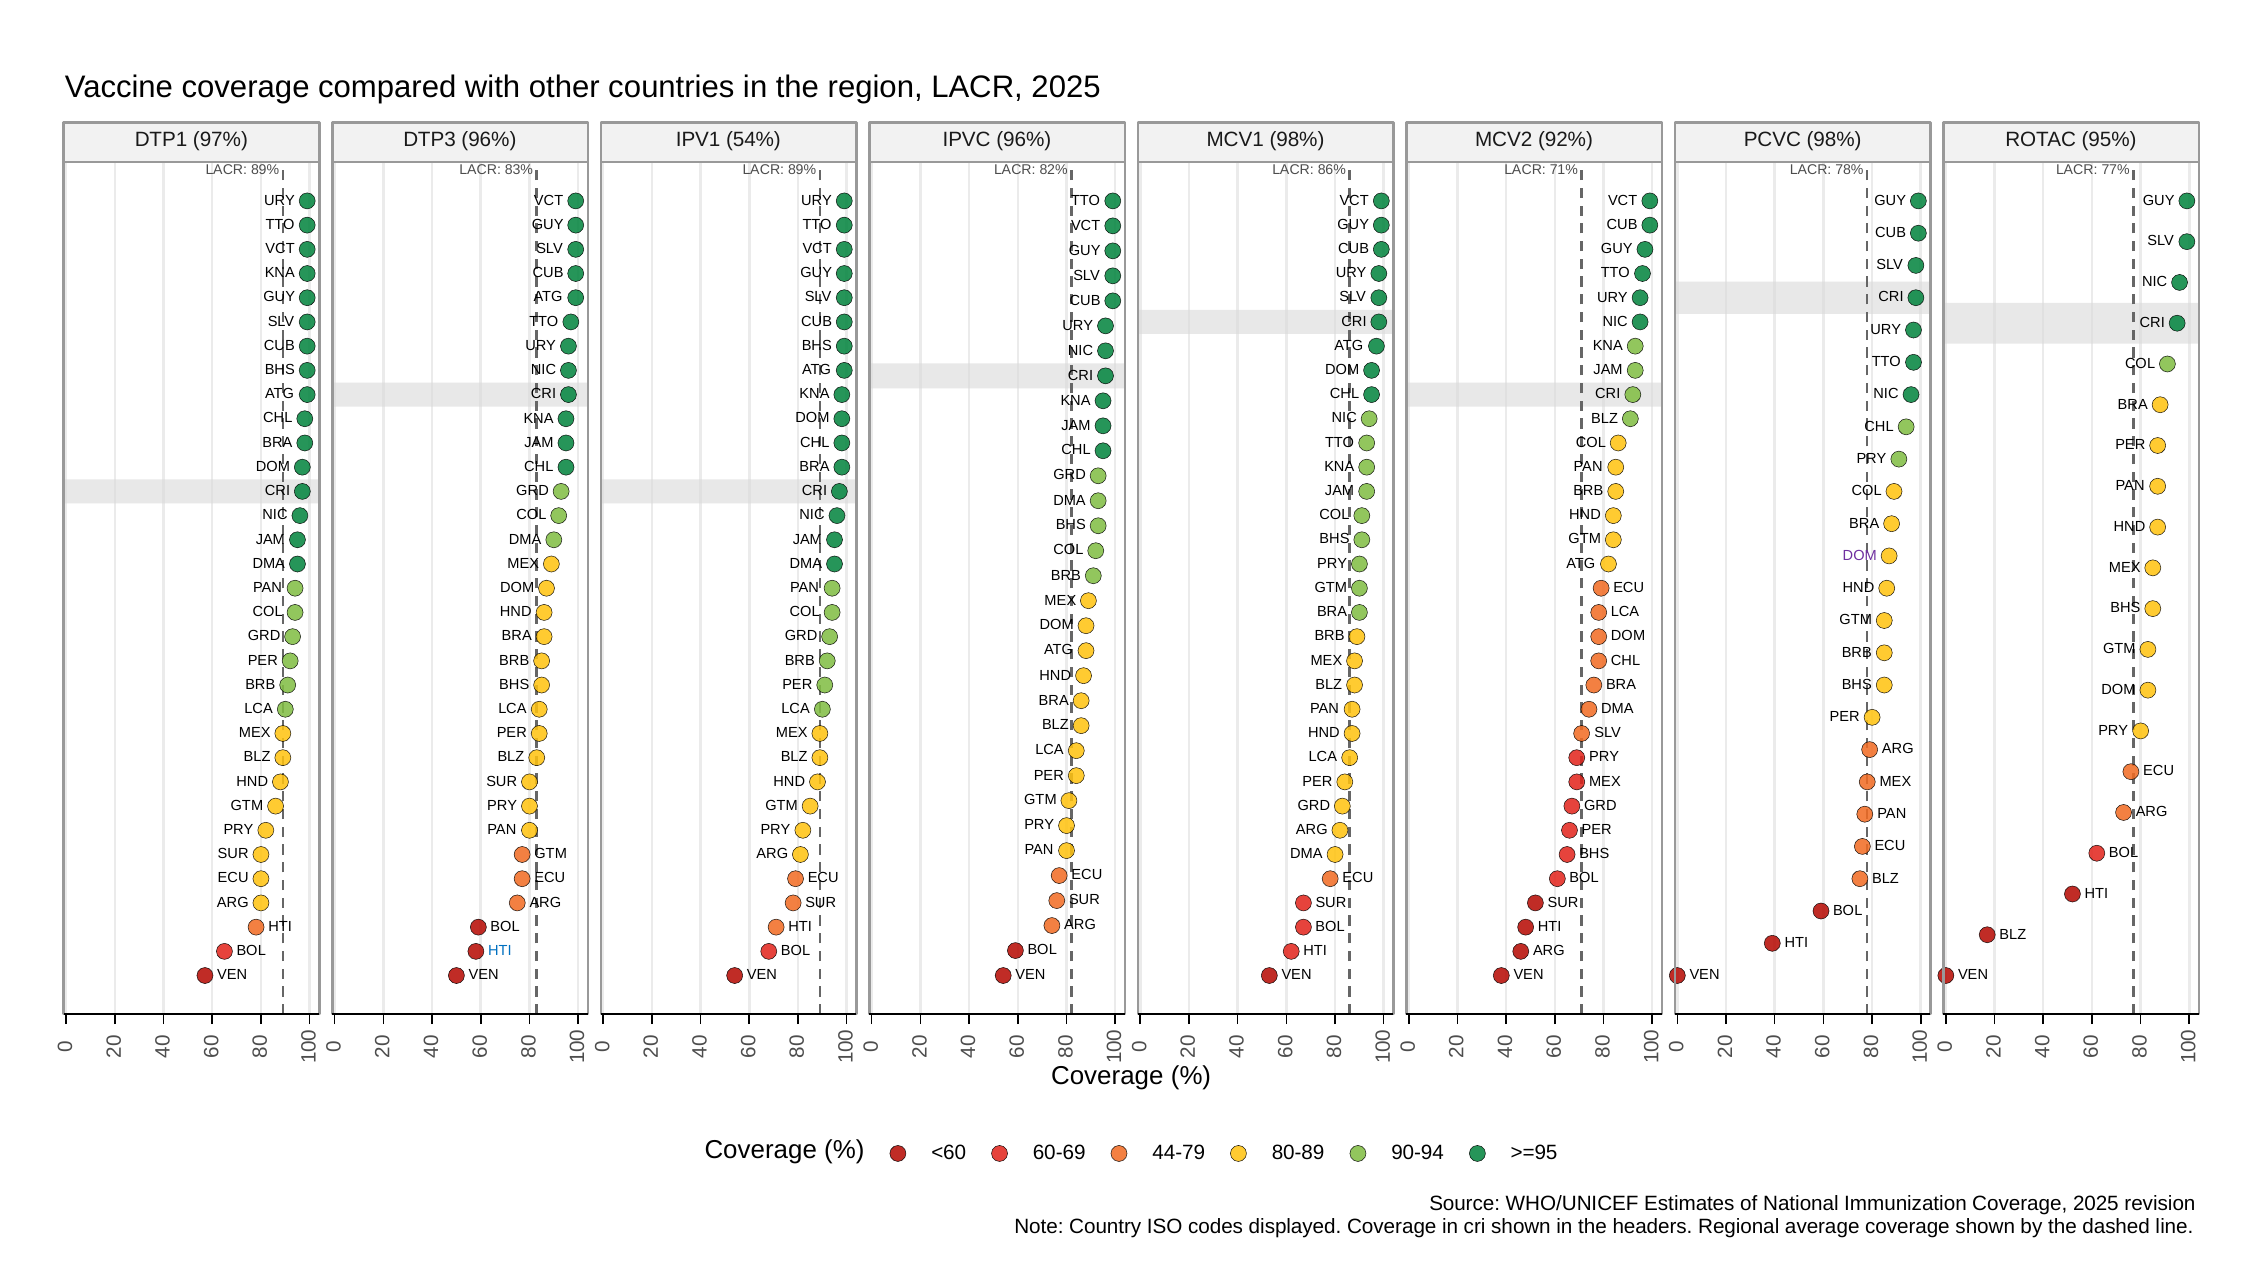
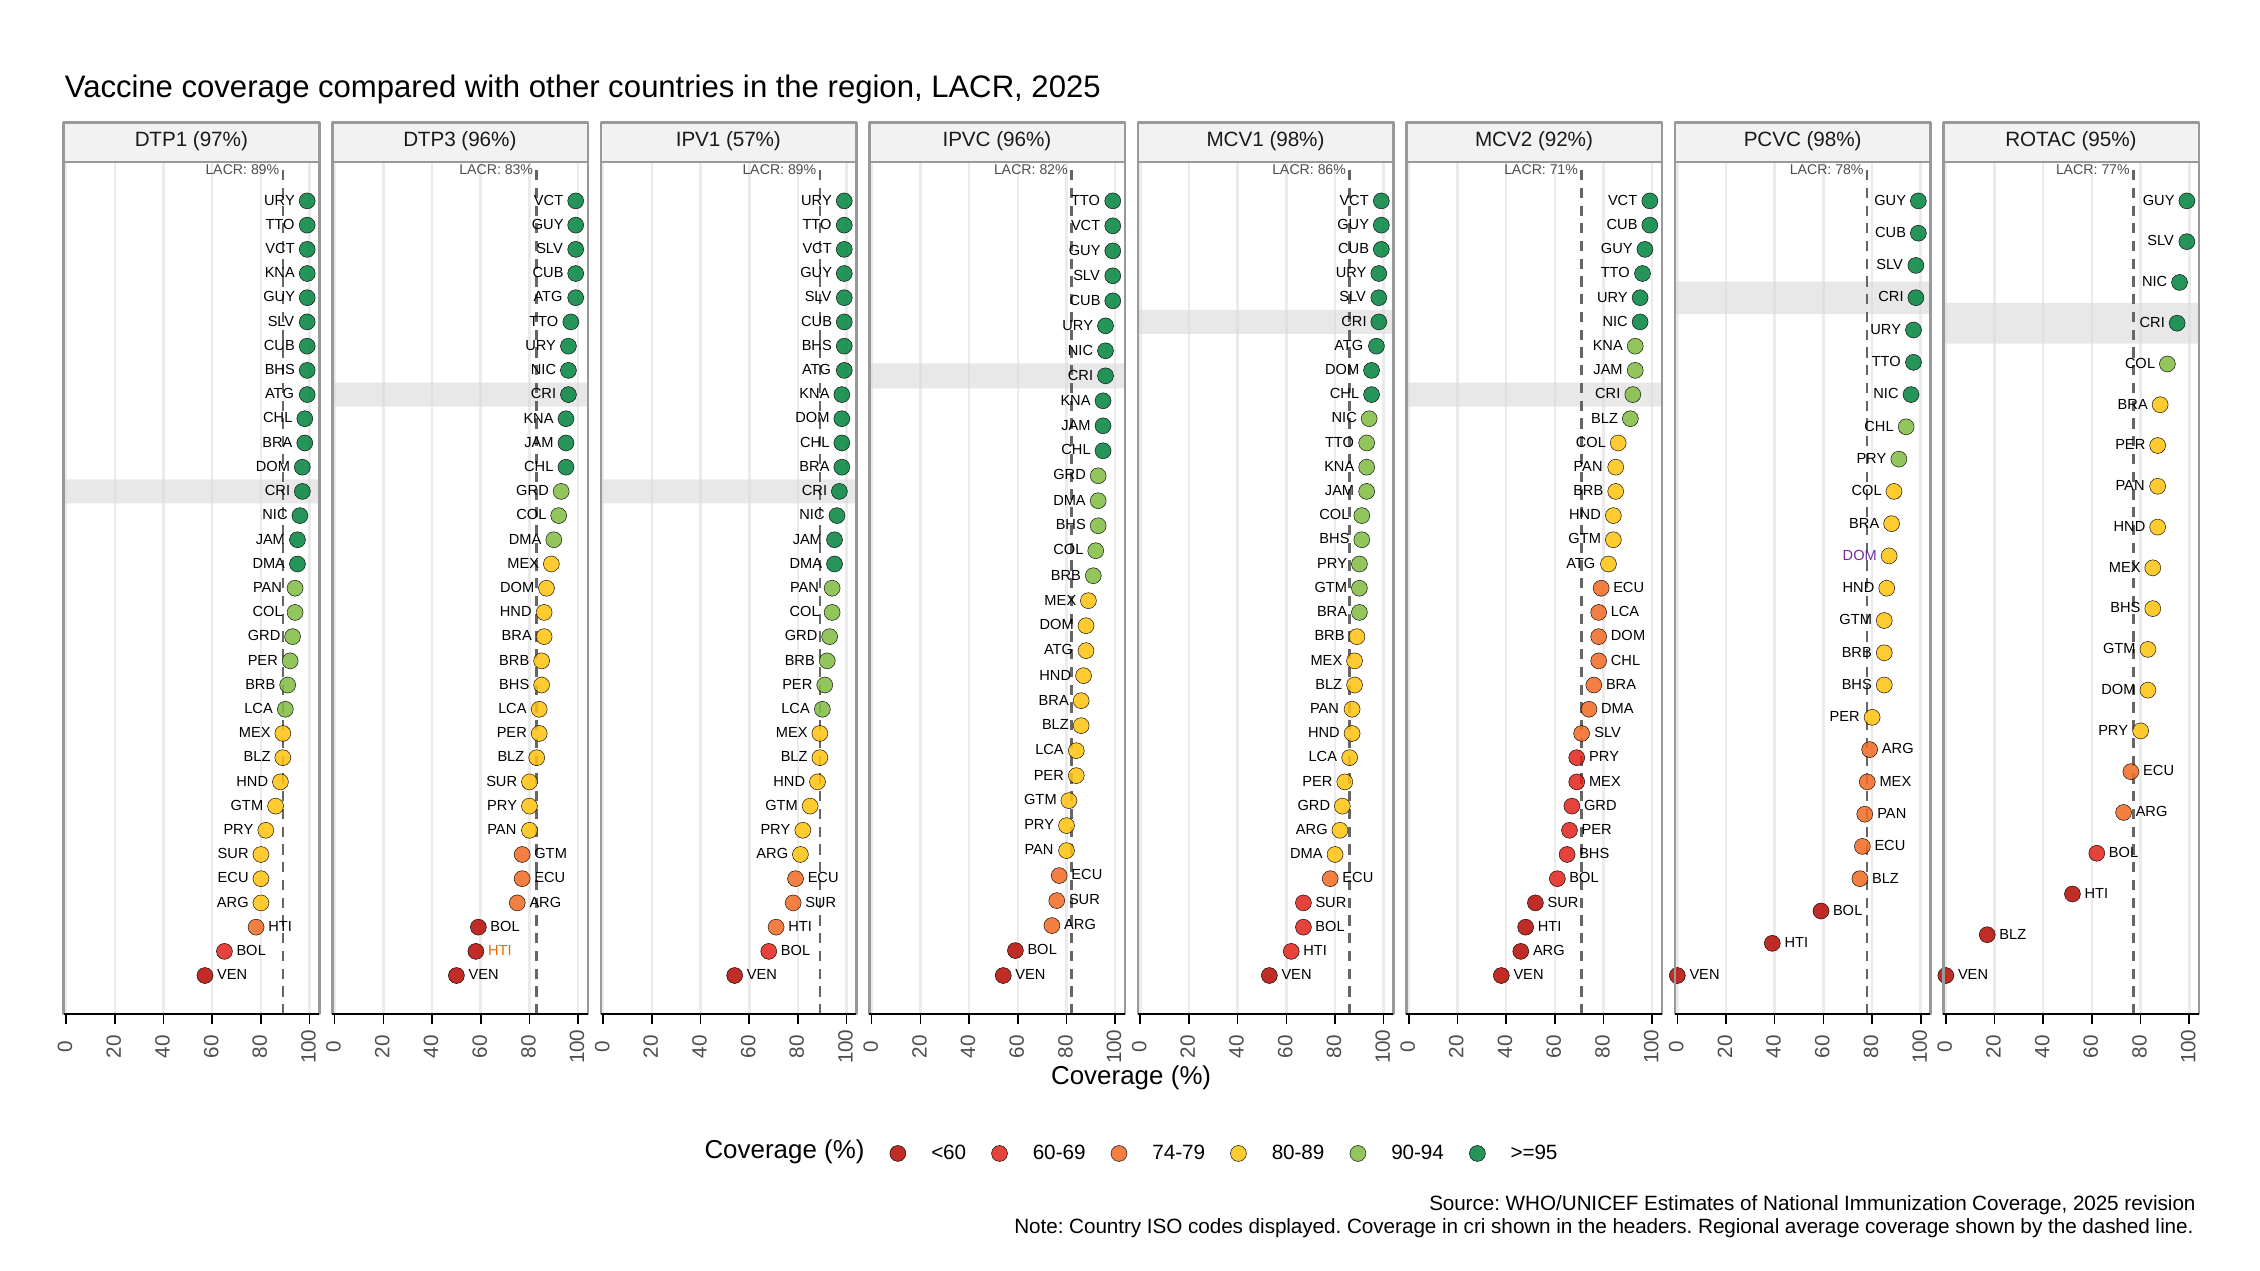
54%: 54% -> 57%
HTI at (500, 951) colour: blue -> orange
44-79: 44-79 -> 74-79
